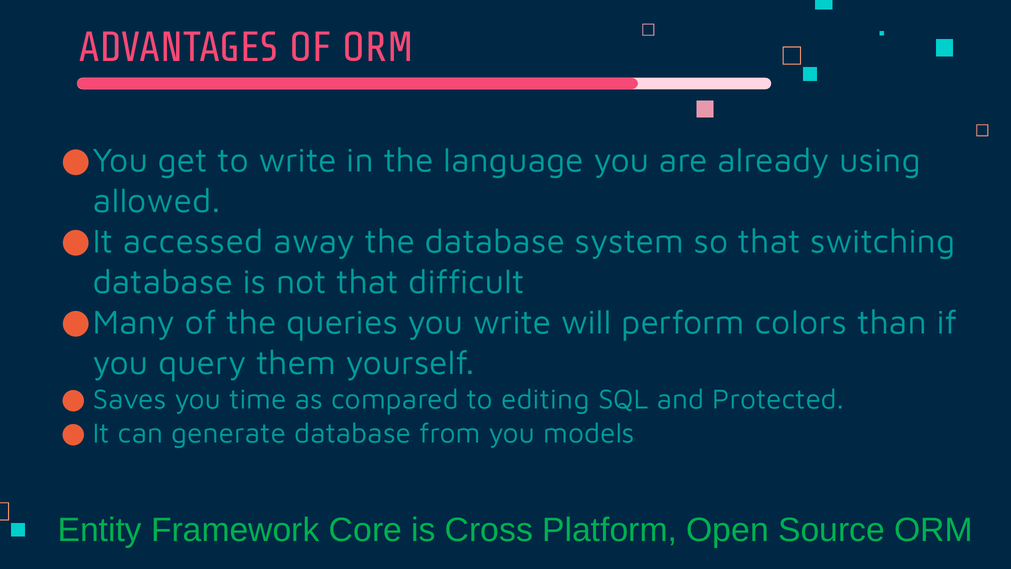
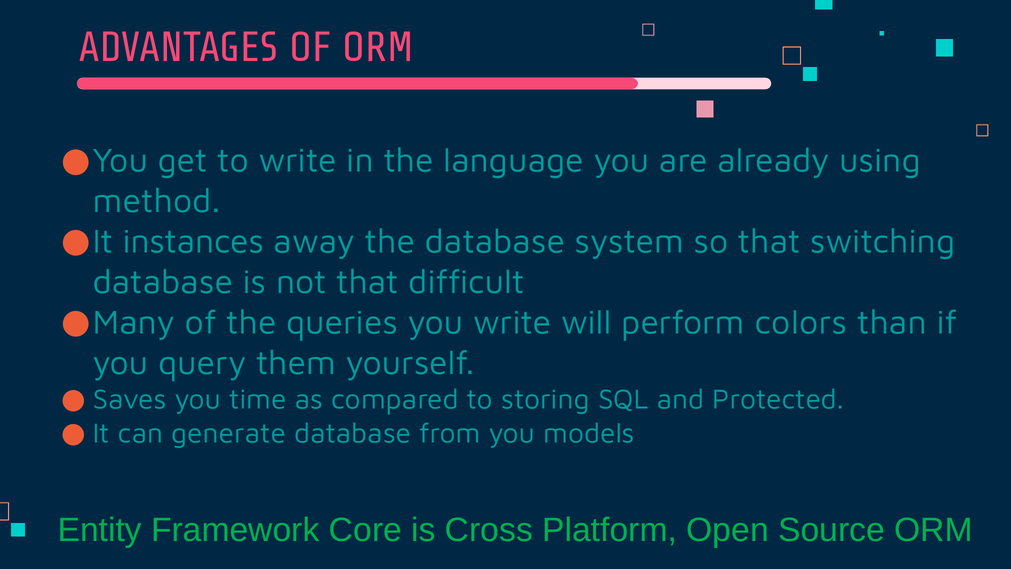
allowed: allowed -> method
accessed: accessed -> instances
editing: editing -> storing
